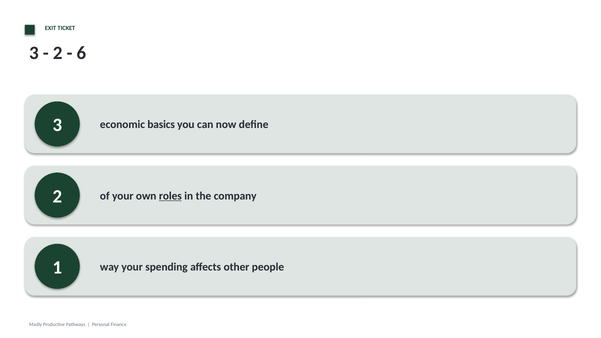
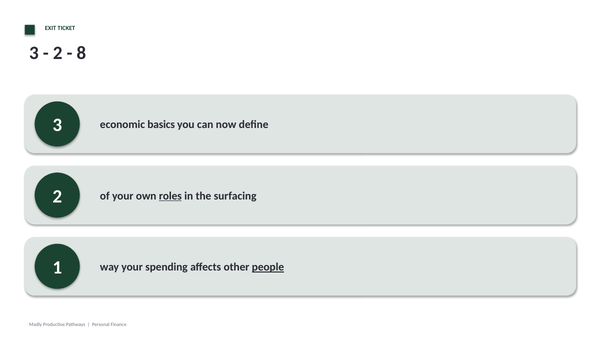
6: 6 -> 8
company: company -> surfacing
people underline: none -> present
